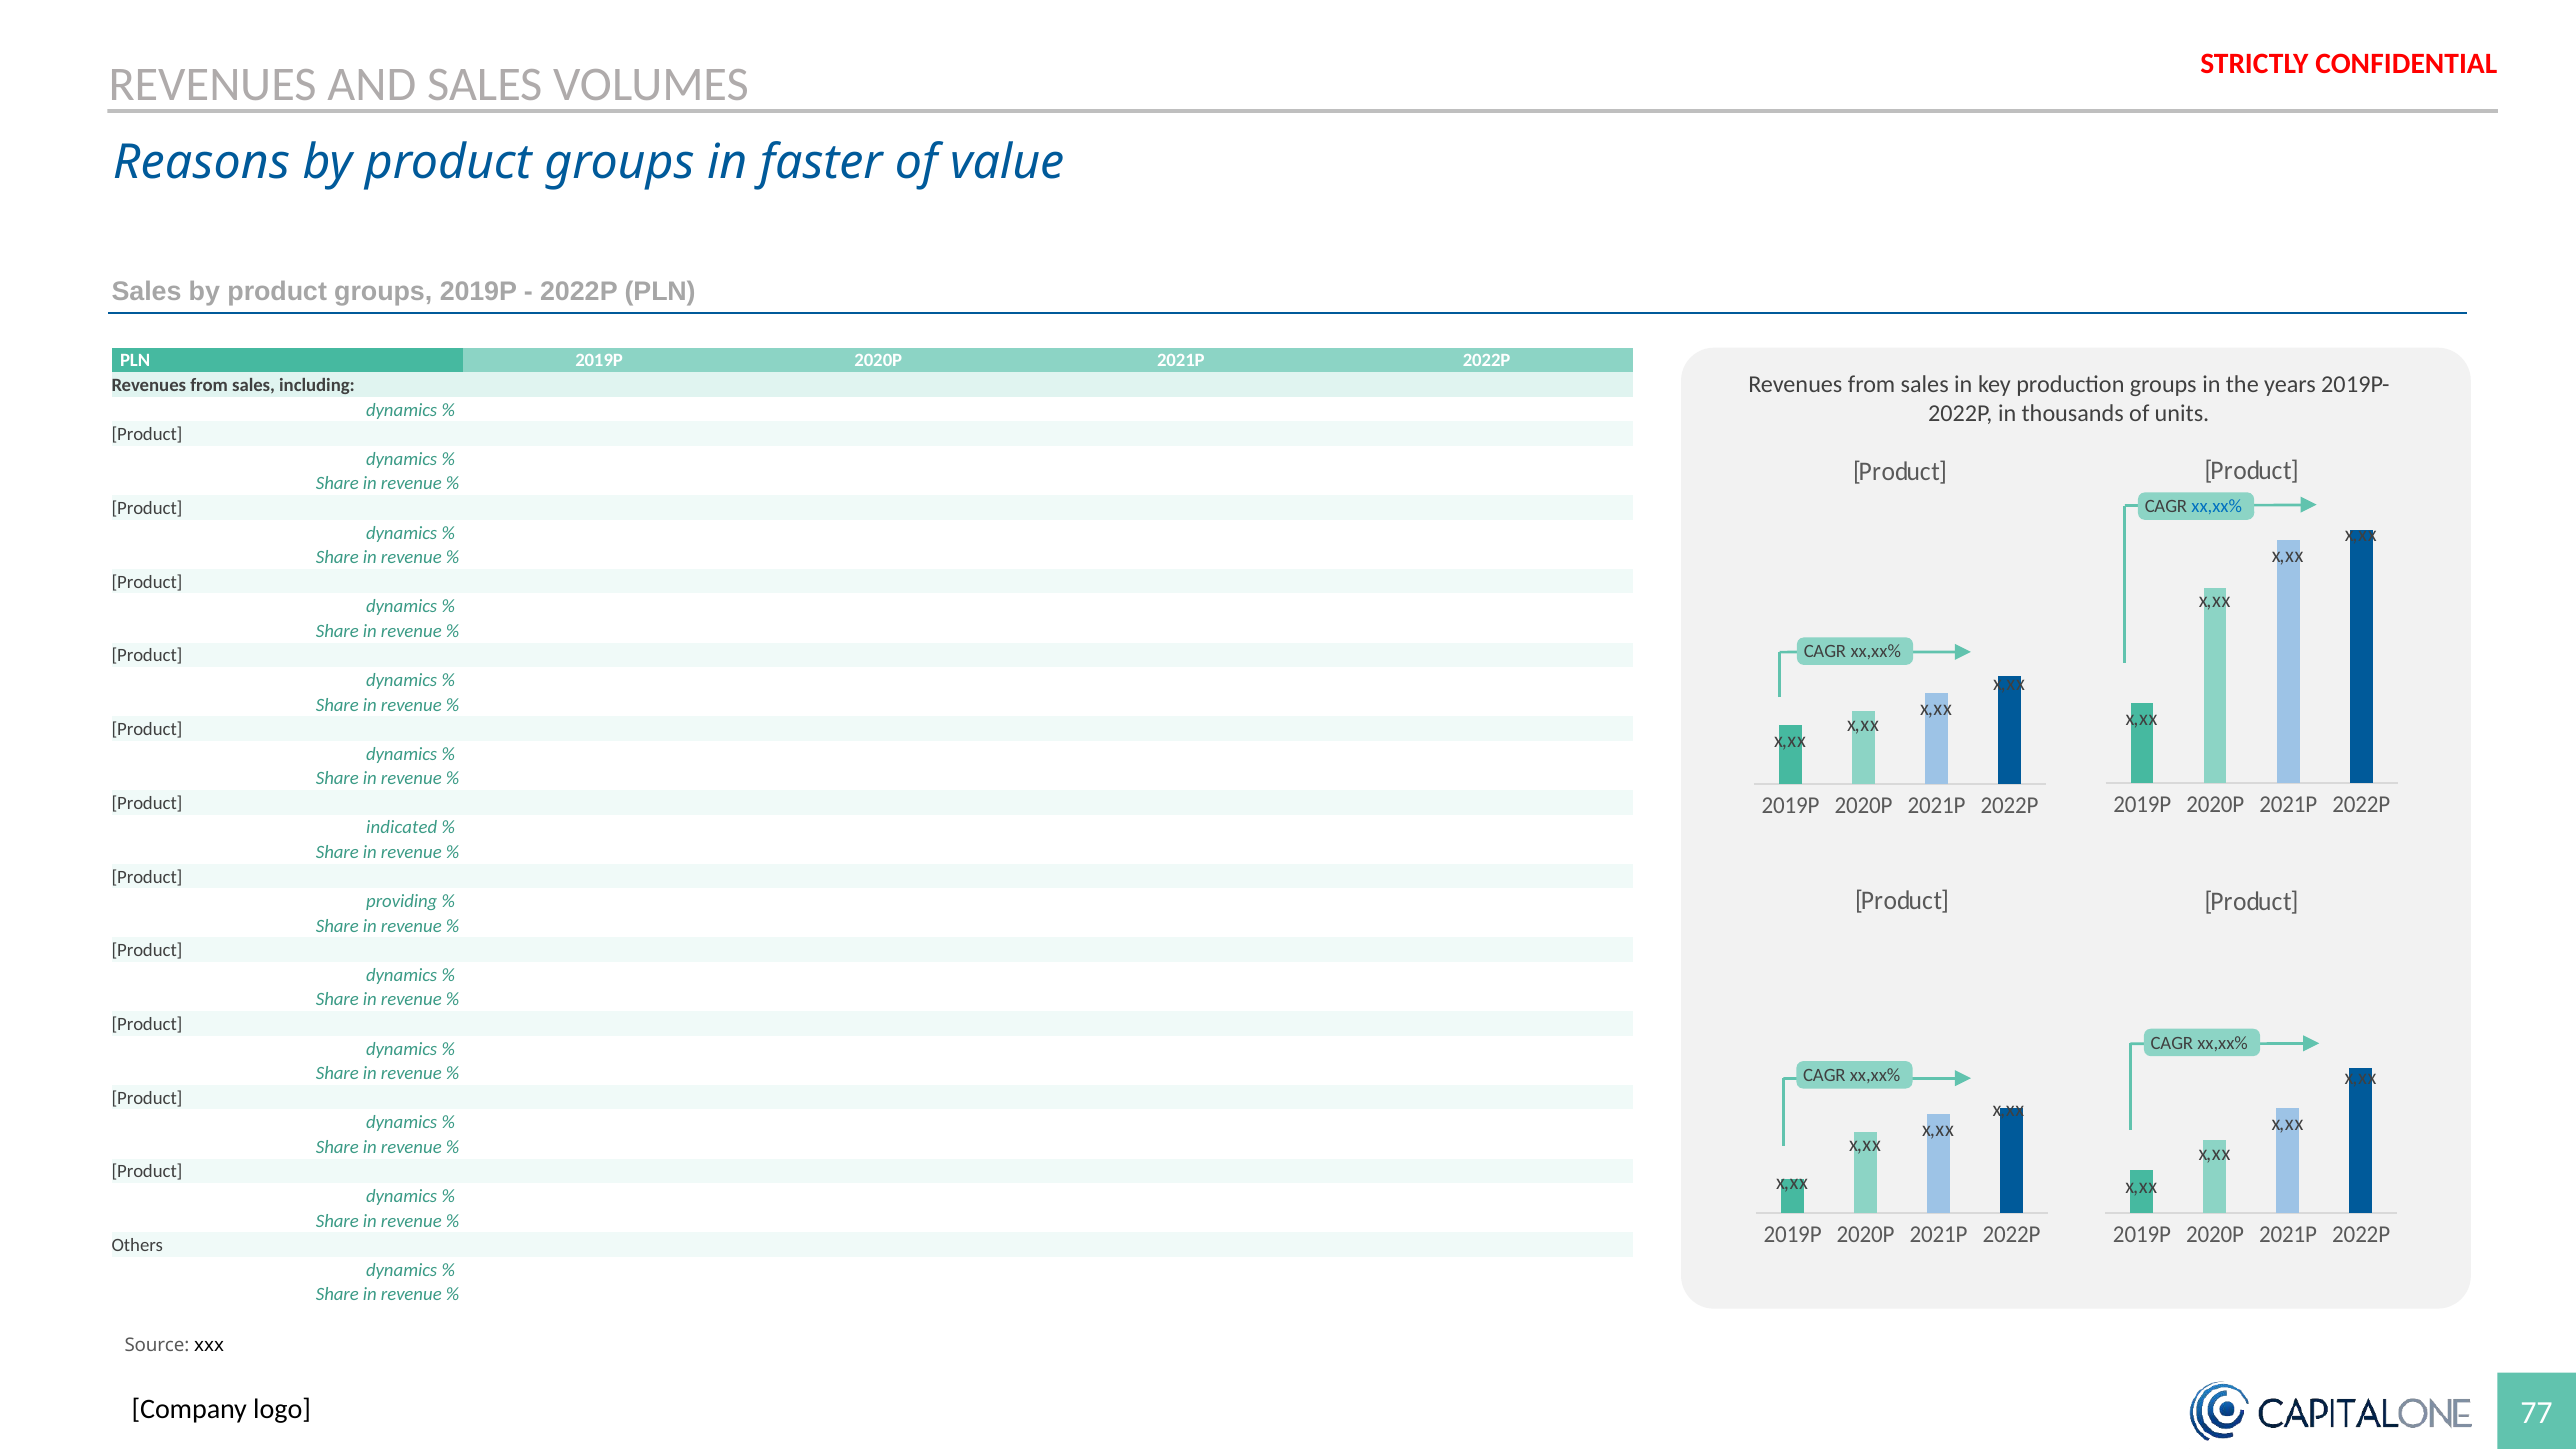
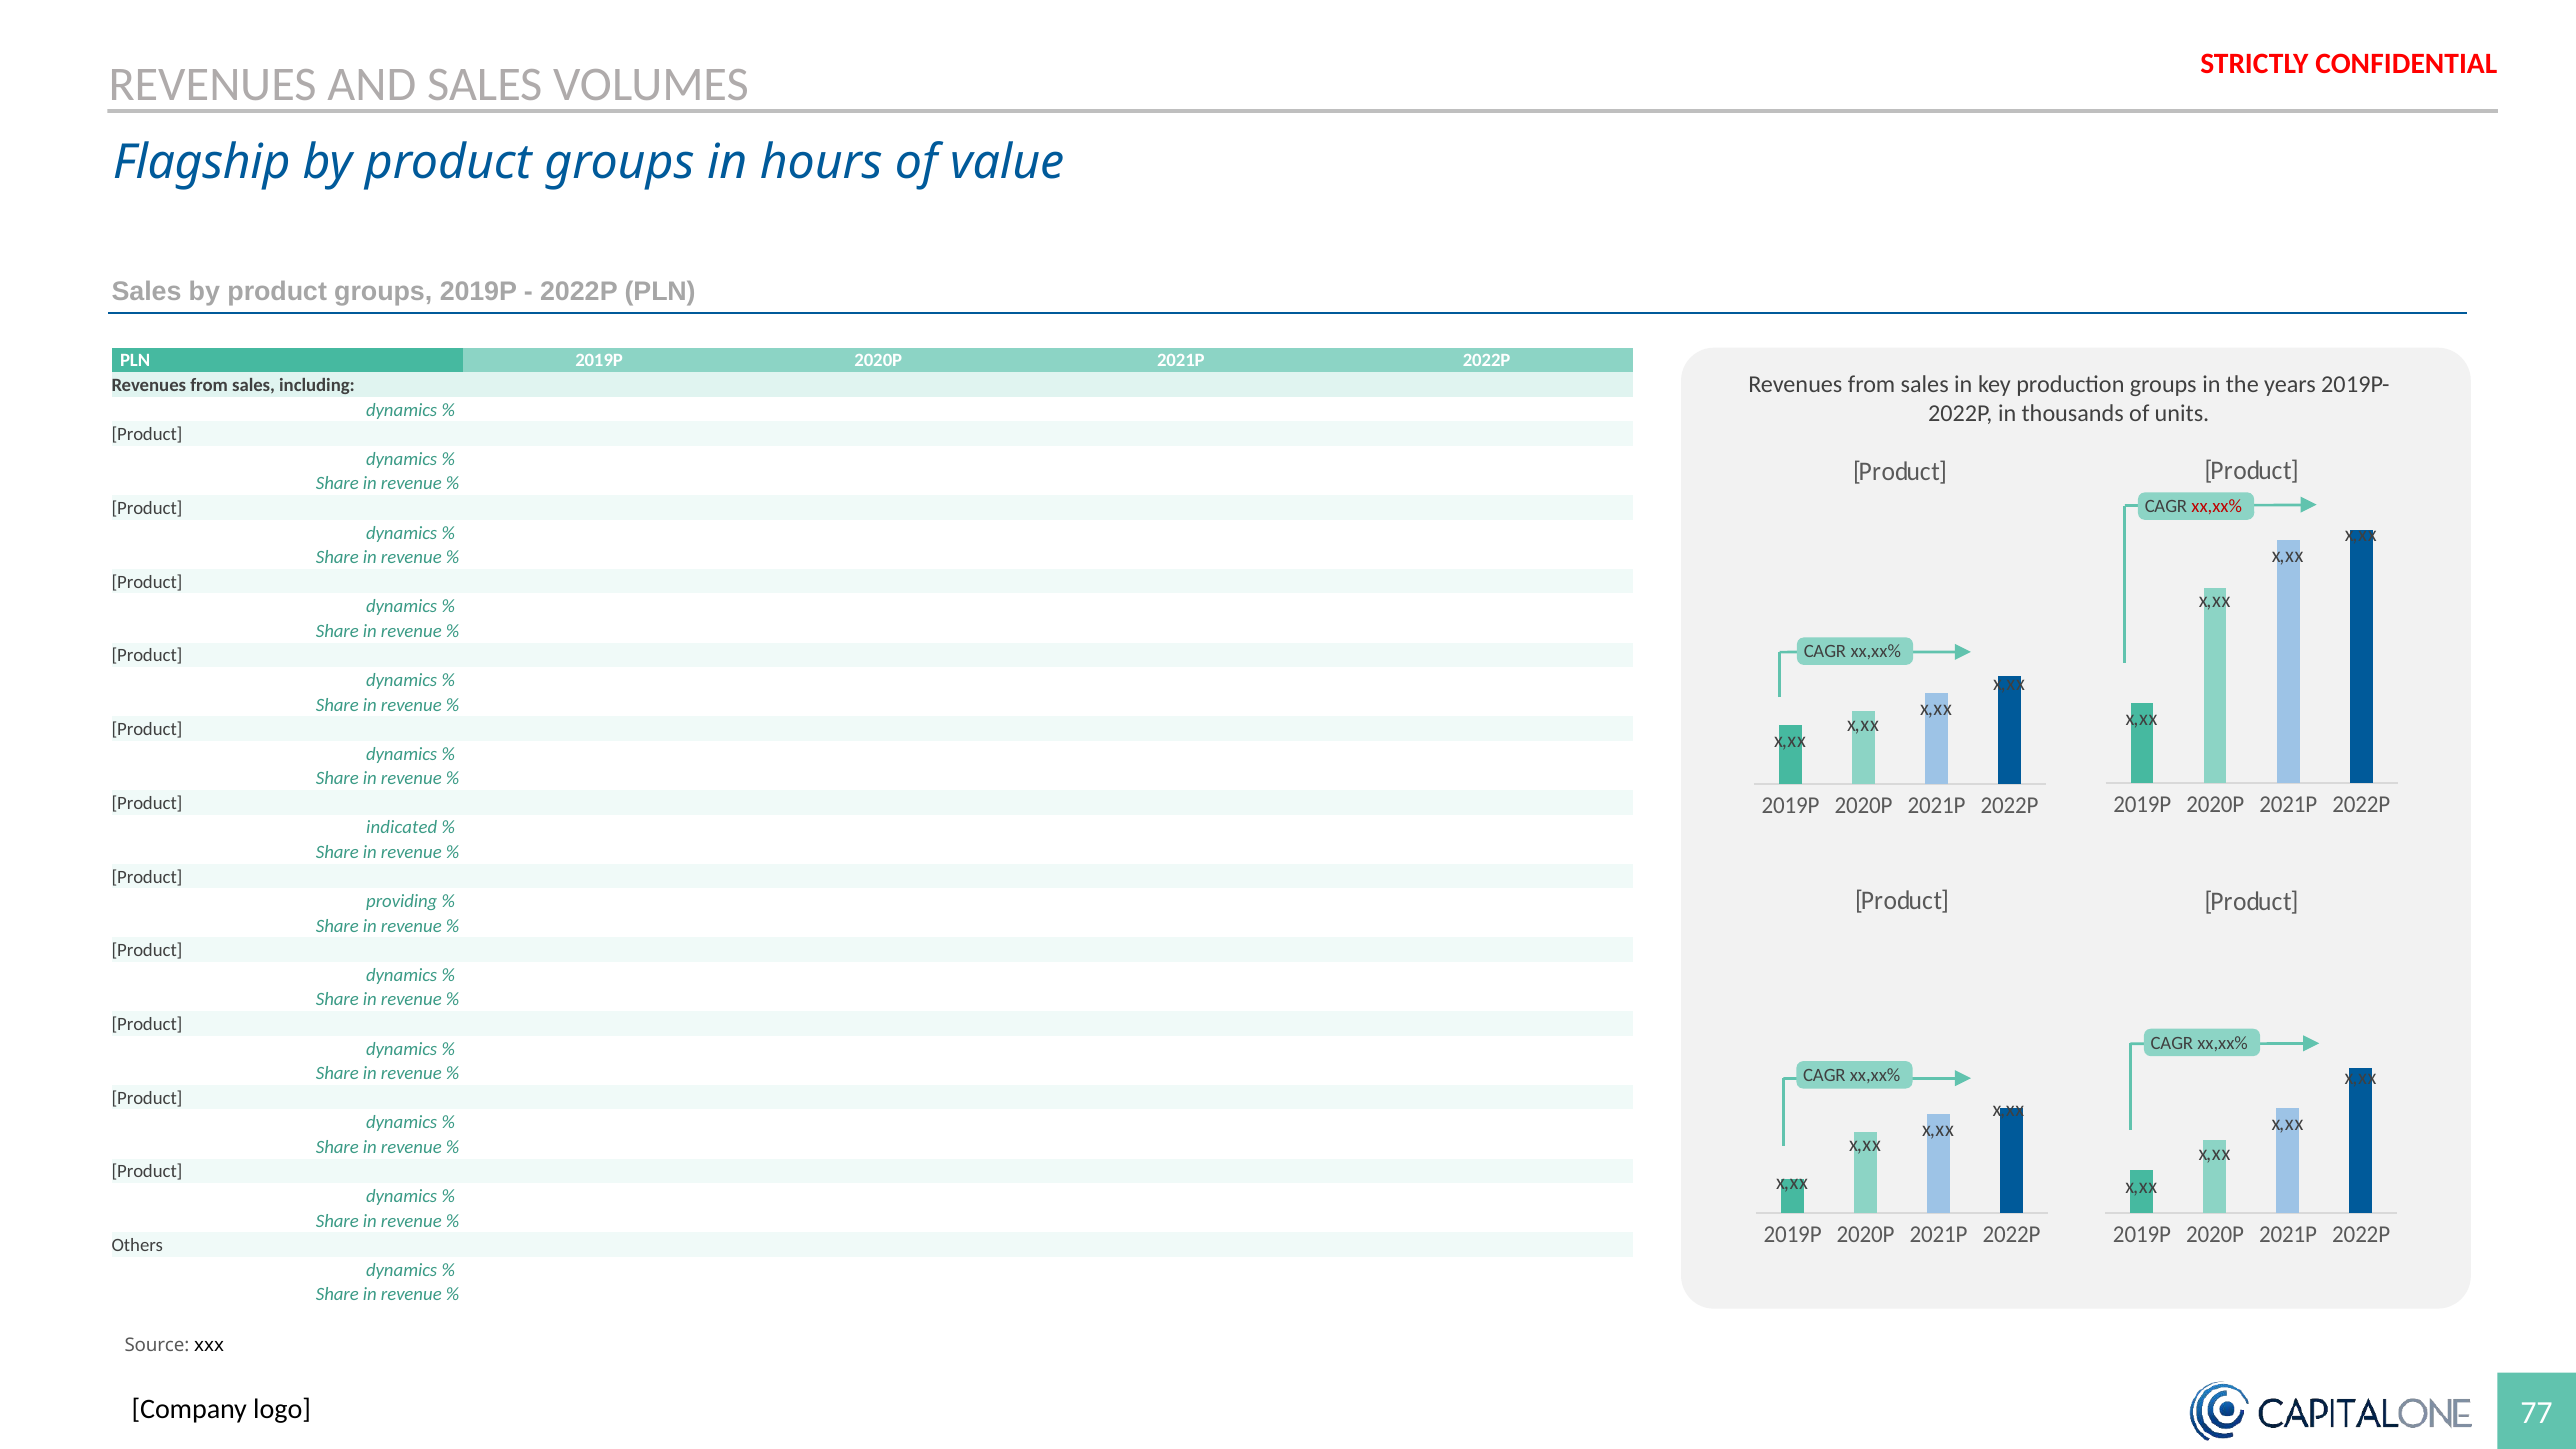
Reasons: Reasons -> Flagship
faster: faster -> hours
xx,xx% at (2217, 507) colour: blue -> red
